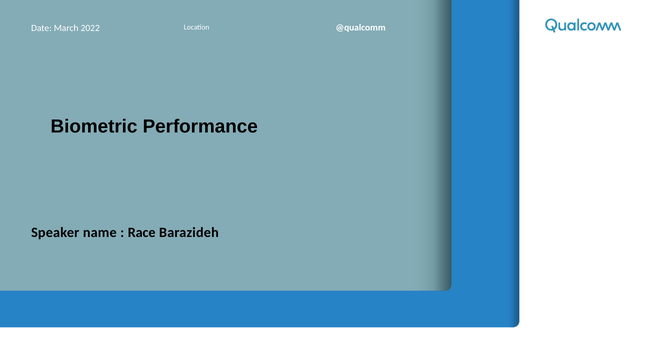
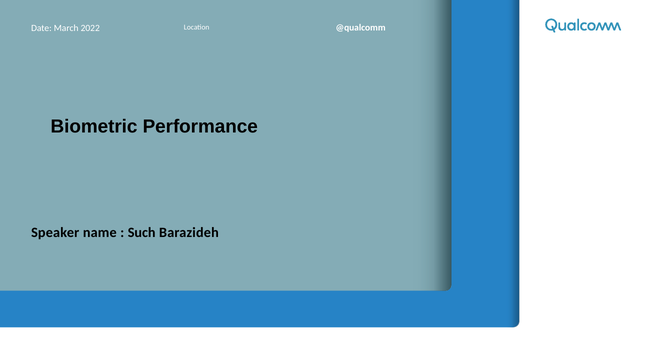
Race: Race -> Such
